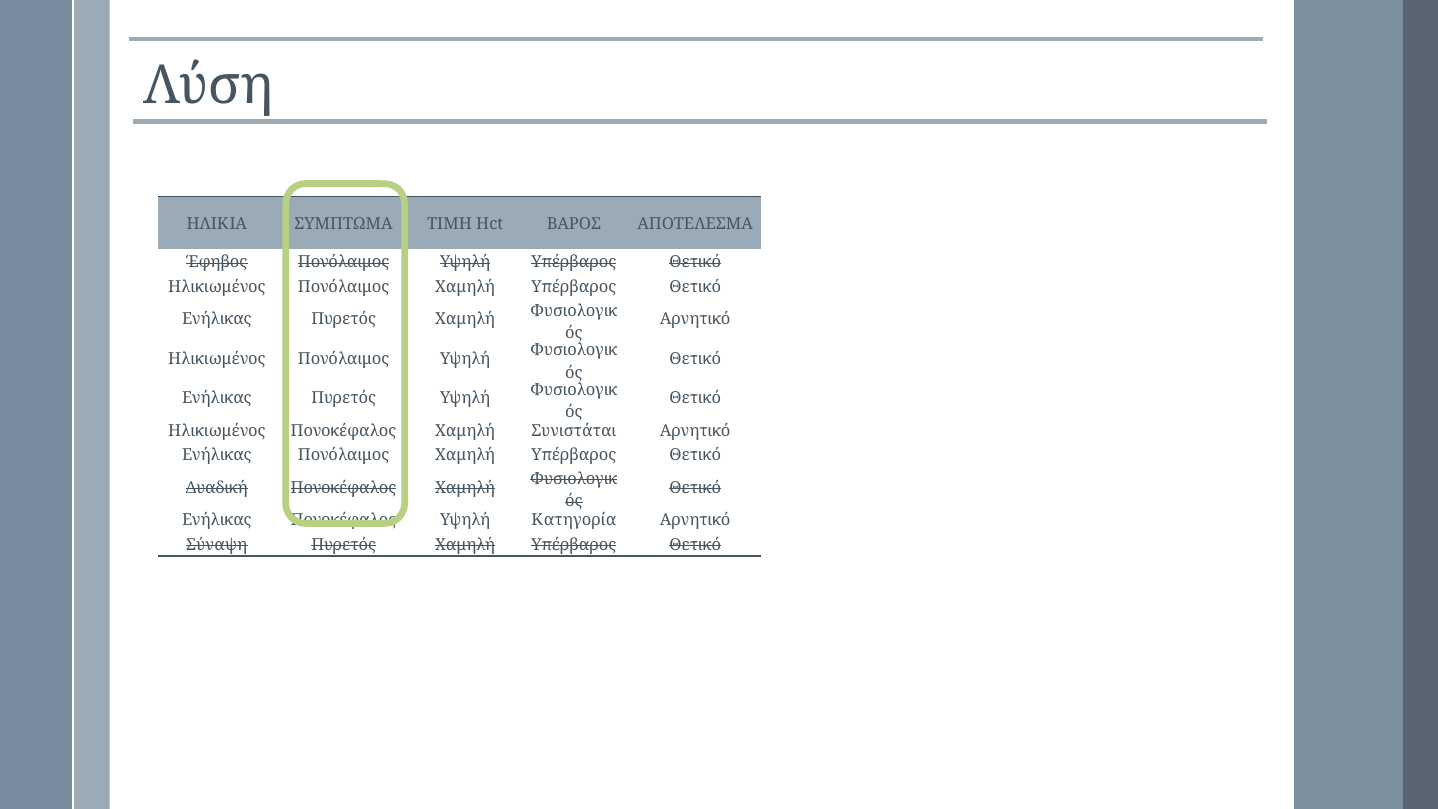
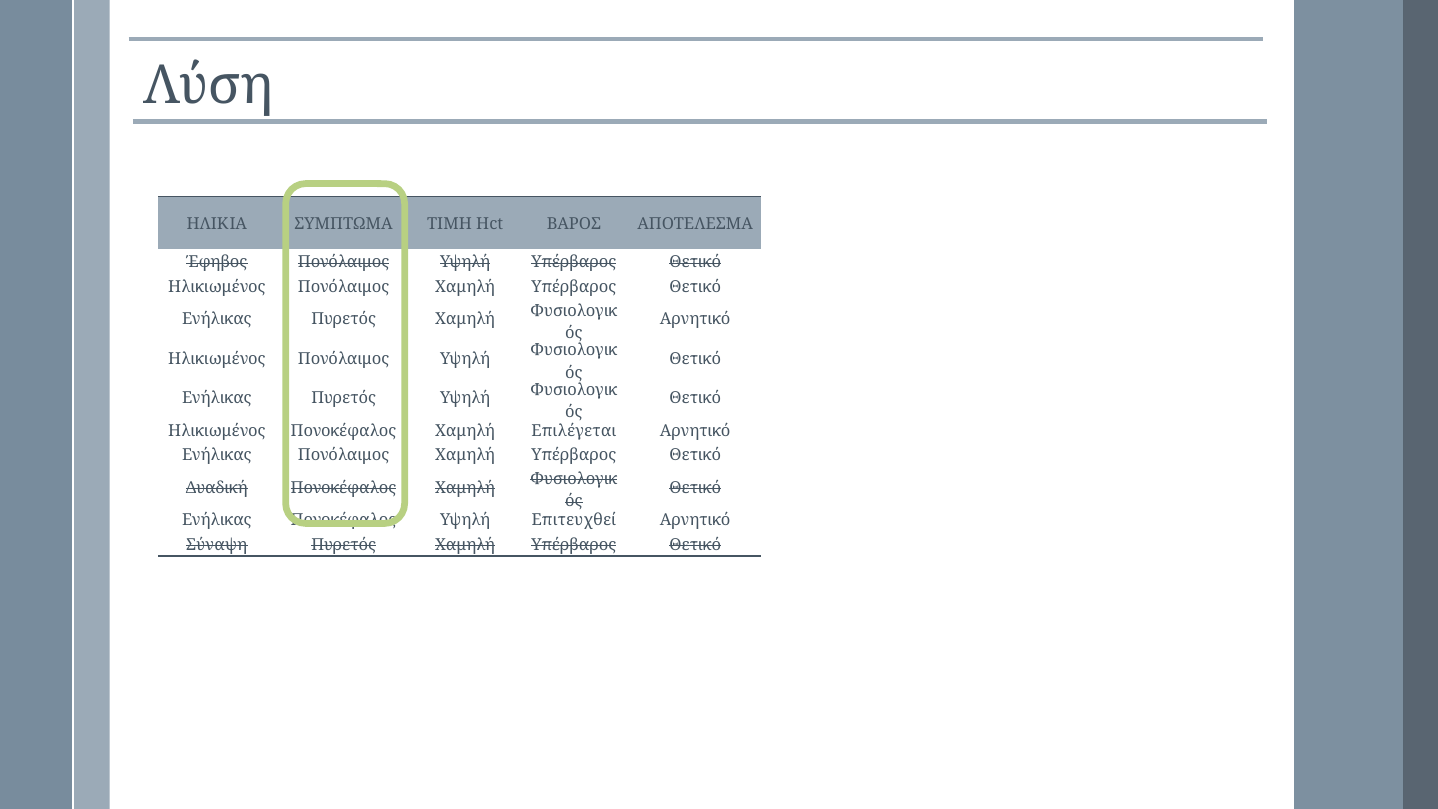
Συνιστάται: Συνιστάται -> Επιλέγεται
Κατηγορία: Κατηγορία -> Επιτευχθεί
